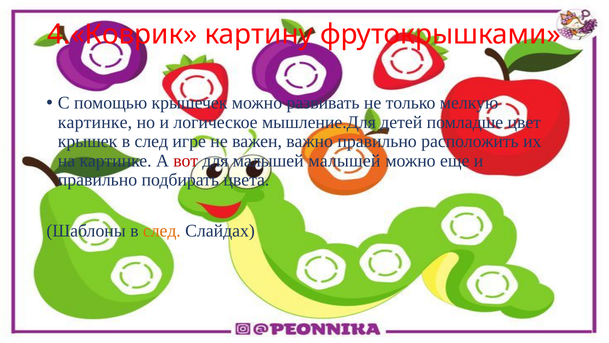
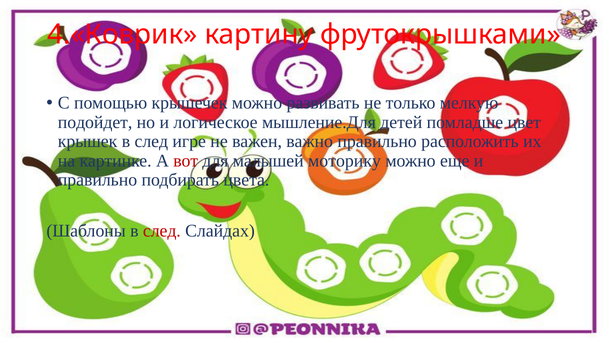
картинке at (95, 122): картинке -> подойдет
малышей малышей: малышей -> моторику
след at (162, 231) colour: orange -> red
